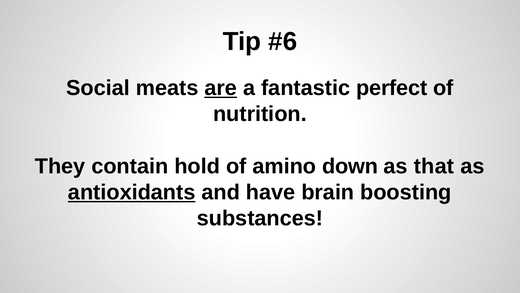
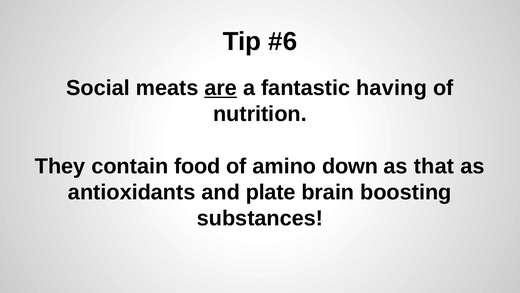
perfect: perfect -> having
hold: hold -> food
antioxidants underline: present -> none
have: have -> plate
